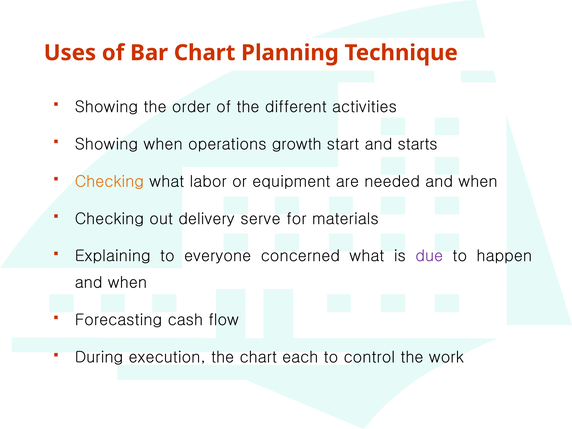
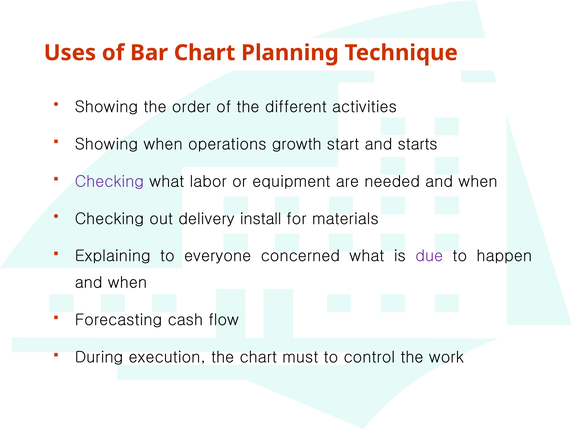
Checking at (109, 181) colour: orange -> purple
serve: serve -> install
each: each -> must
